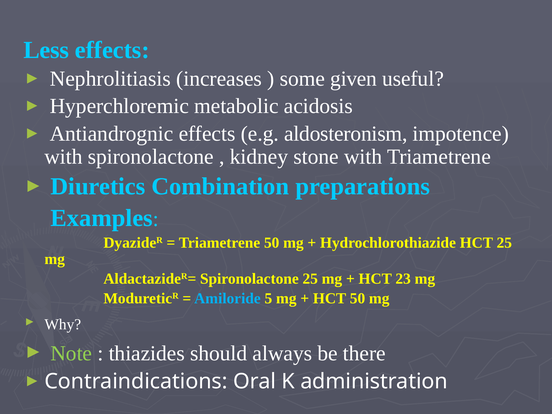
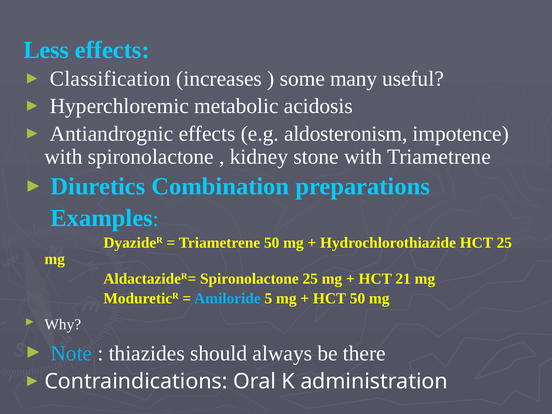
Nephrolitiasis: Nephrolitiasis -> Classification
given: given -> many
23: 23 -> 21
Note colour: light green -> light blue
